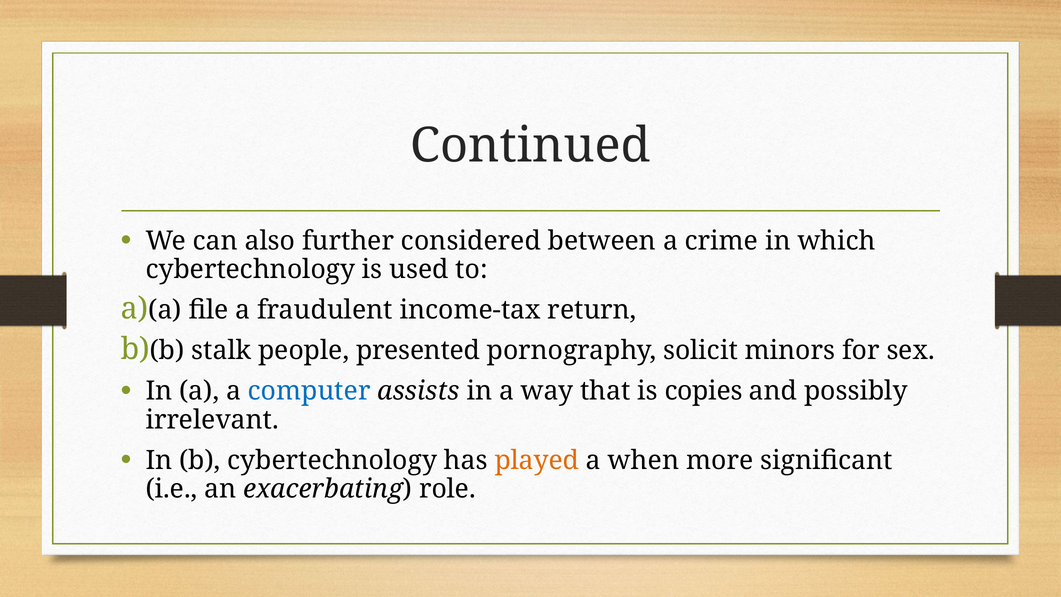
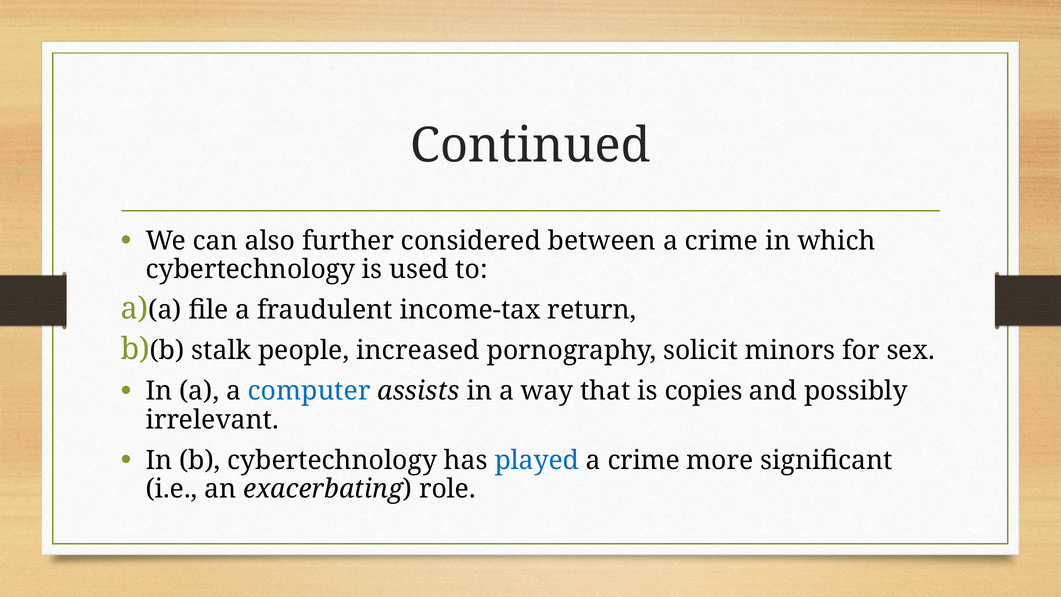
presented: presented -> increased
played colour: orange -> blue
when at (643, 460): when -> crime
